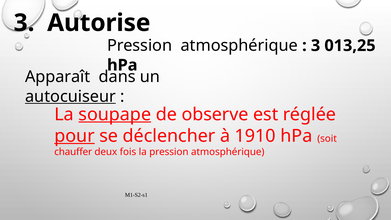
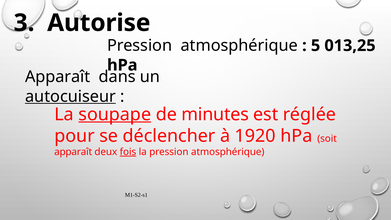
3 at (316, 46): 3 -> 5
observe: observe -> minutes
pour underline: present -> none
1910: 1910 -> 1920
chauffer at (73, 152): chauffer -> apparaît
fois underline: none -> present
